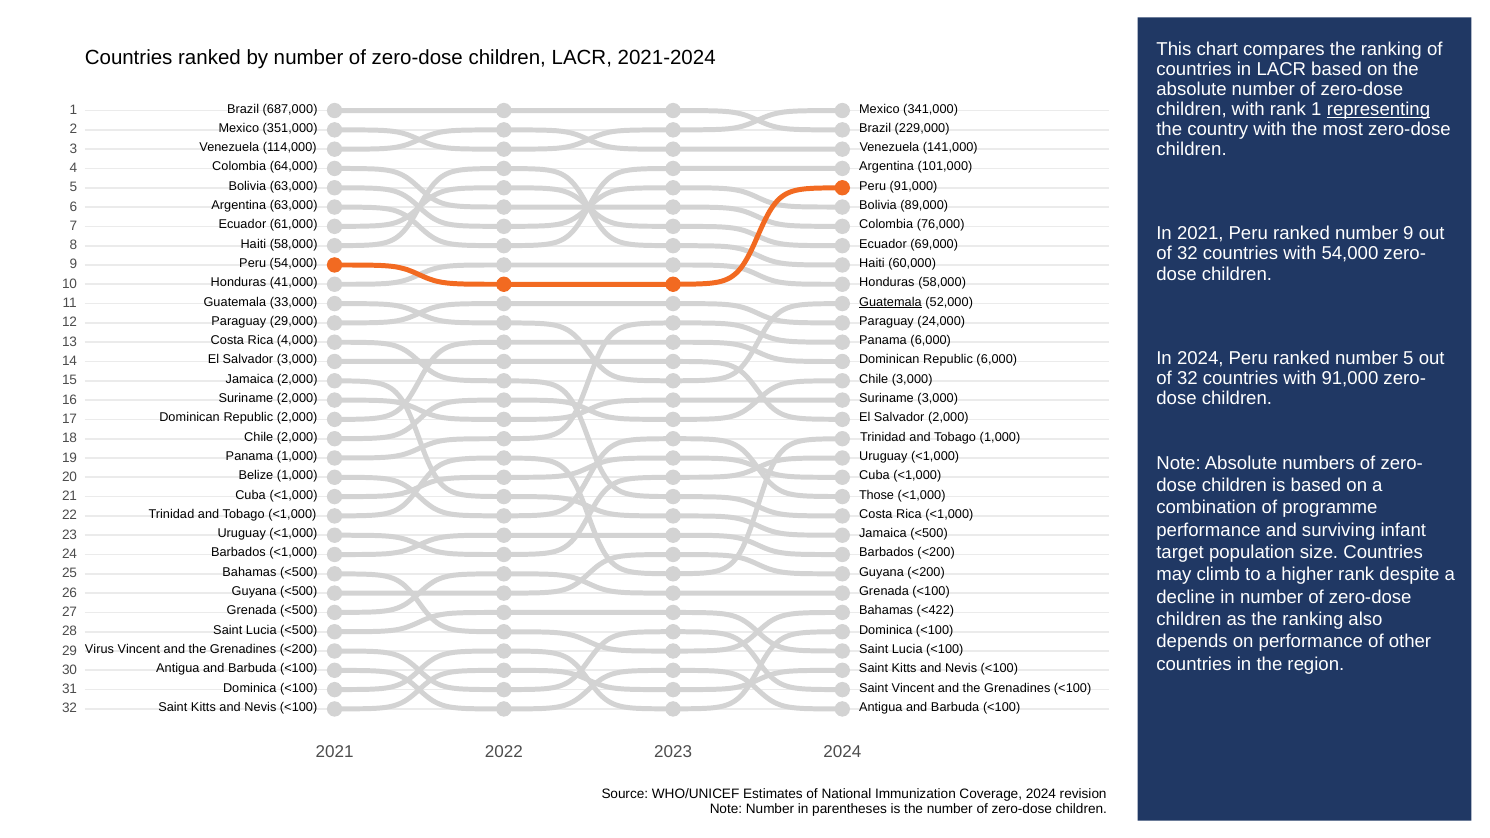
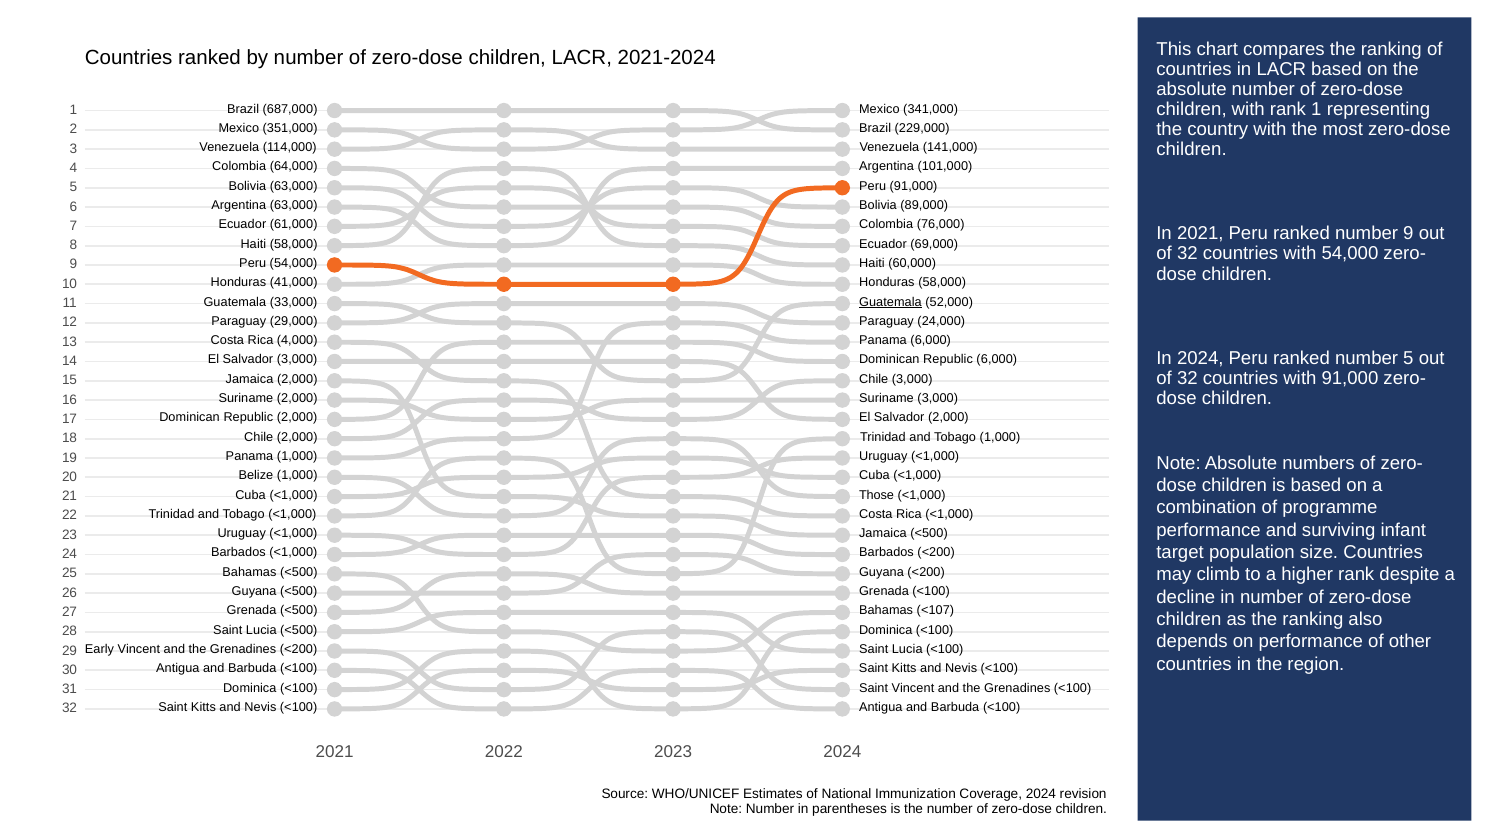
representing underline: present -> none
<422: <422 -> <107
Virus: Virus -> Early
